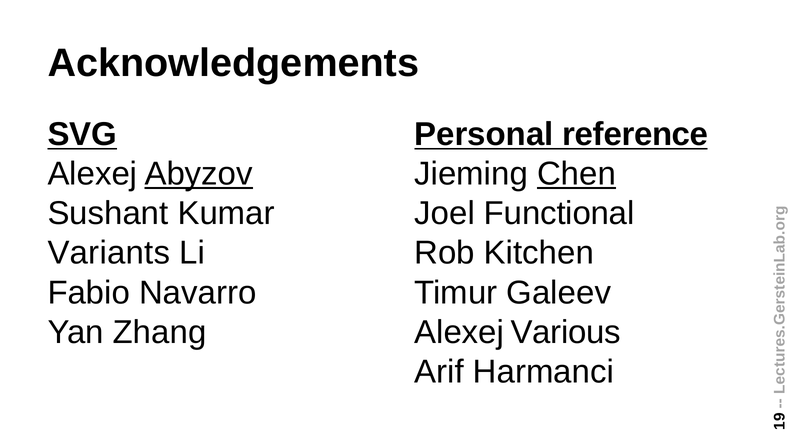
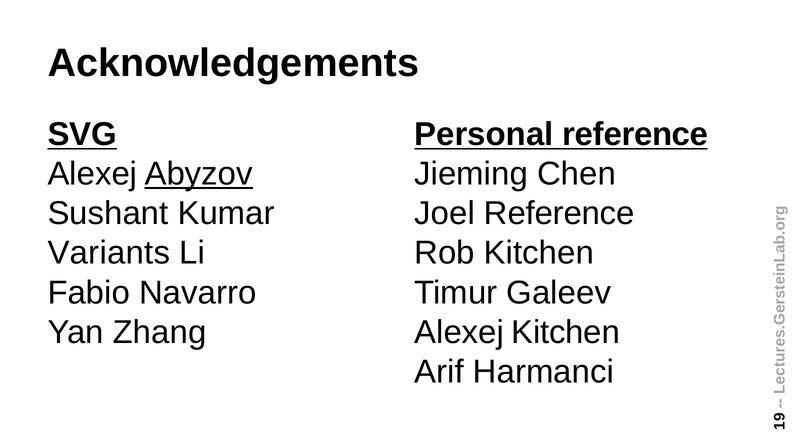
Chen underline: present -> none
Joel Functional: Functional -> Reference
Alexej Various: Various -> Kitchen
